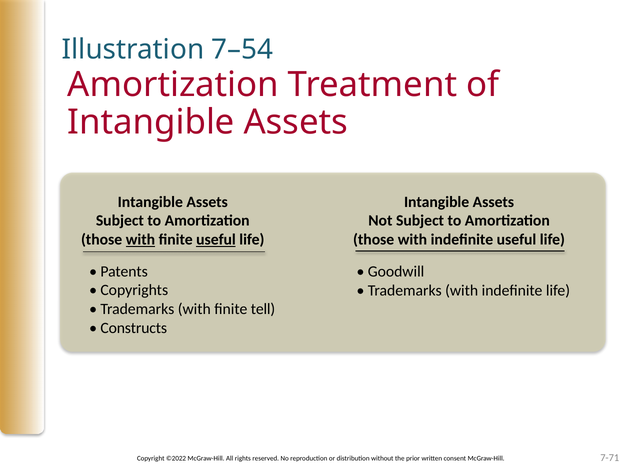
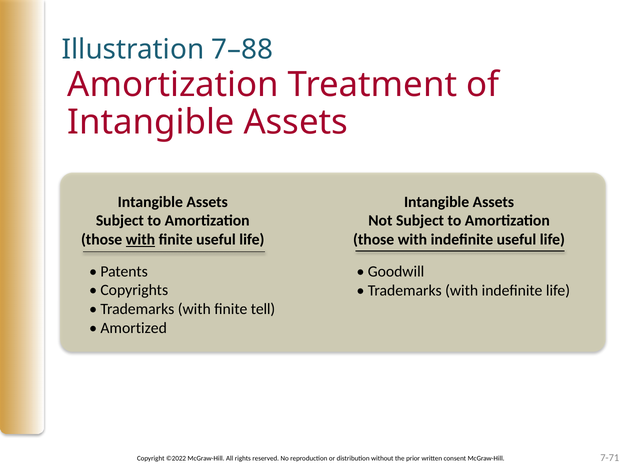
7–54: 7–54 -> 7–88
useful at (216, 239) underline: present -> none
Constructs: Constructs -> Amortized
